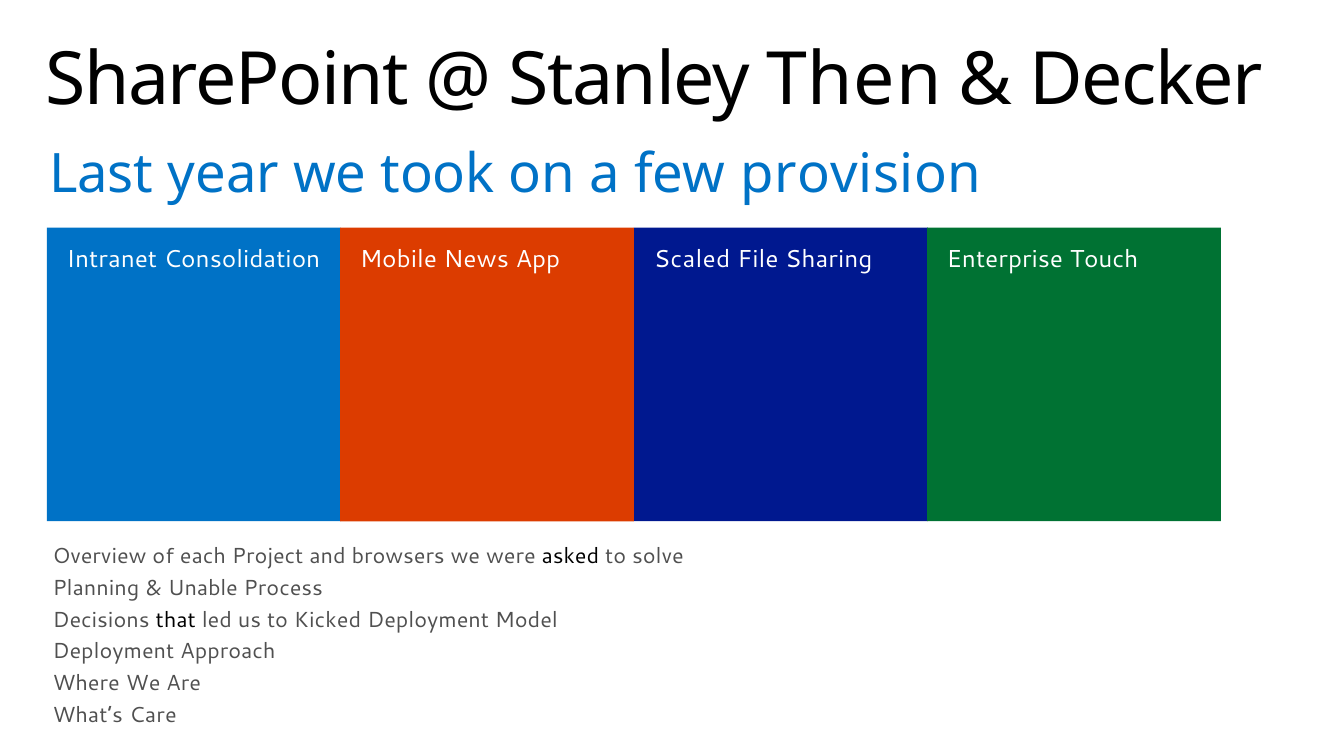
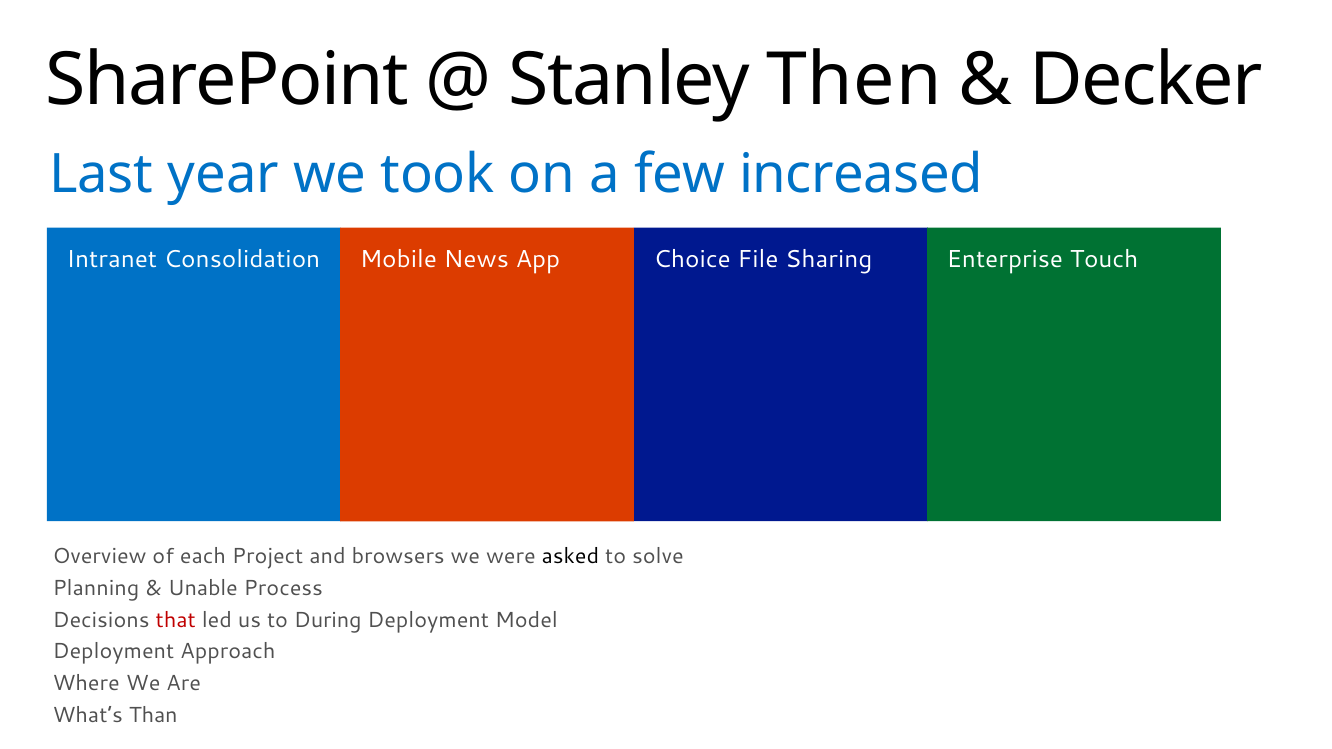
provision: provision -> increased
Scaled: Scaled -> Choice
that colour: black -> red
Kicked: Kicked -> During
Care: Care -> Than
